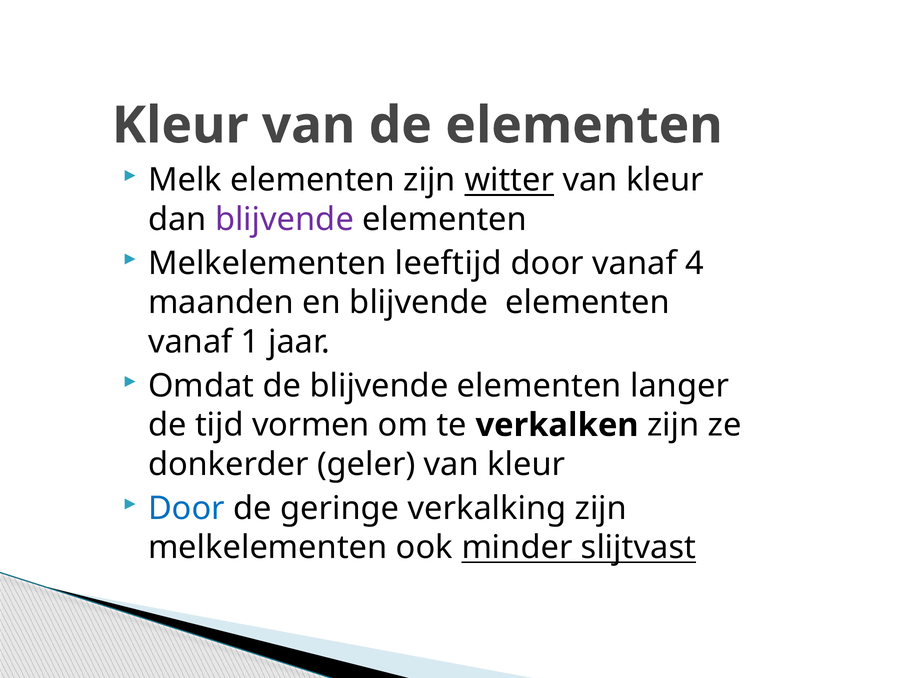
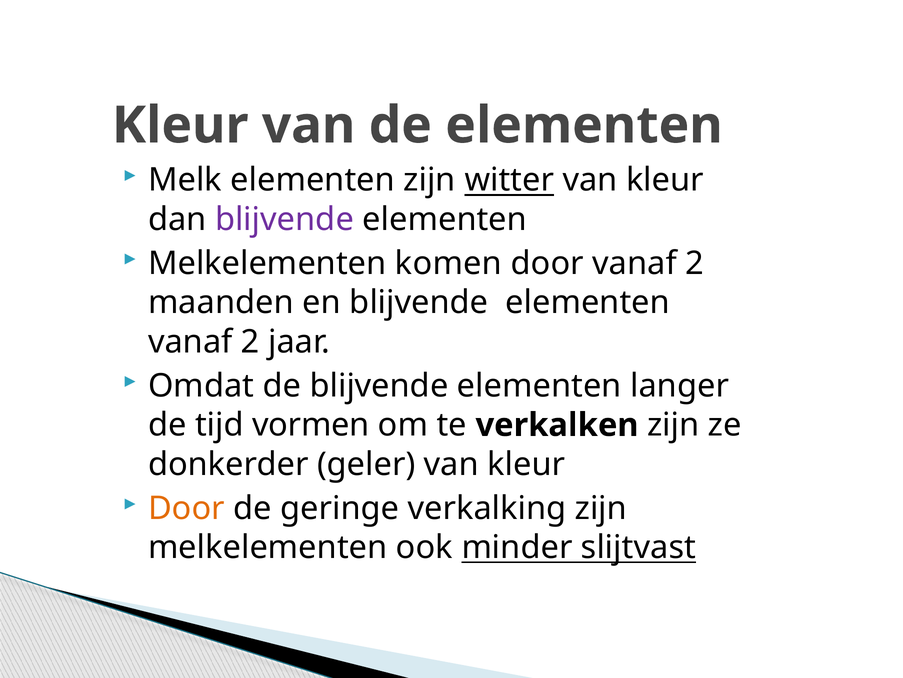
leeftijd: leeftijd -> komen
door vanaf 4: 4 -> 2
1 at (250, 341): 1 -> 2
Door at (186, 508) colour: blue -> orange
